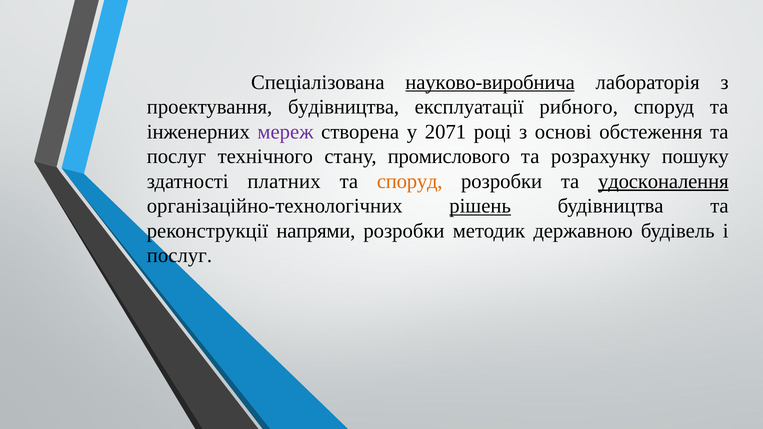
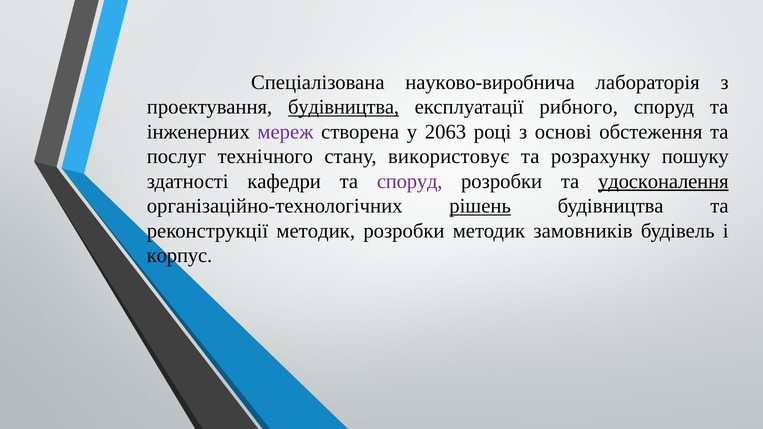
науково-виробнича underline: present -> none
будівництва at (344, 107) underline: none -> present
2071: 2071 -> 2063
промислового: промислового -> використовує
платних: платних -> кафедри
споруд at (410, 181) colour: orange -> purple
реконструкції напрями: напрями -> методик
державною: державною -> замовників
послуг at (179, 256): послуг -> корпус
